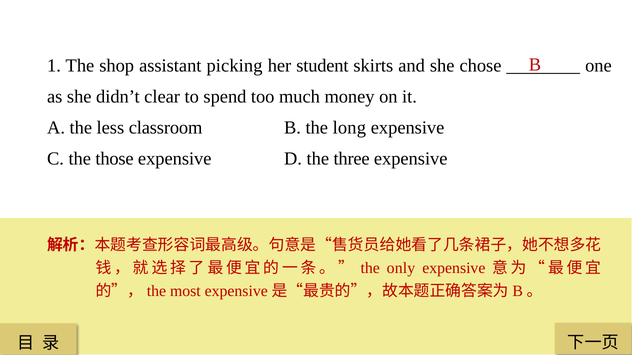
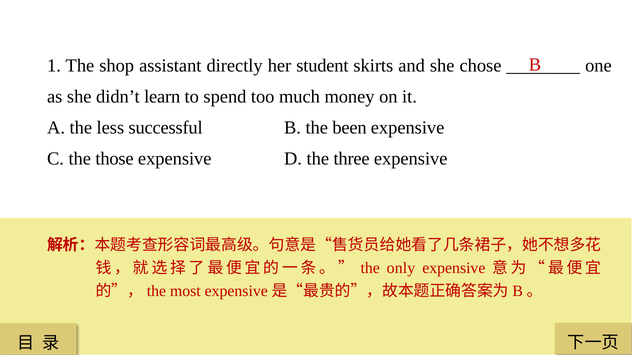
picking: picking -> directly
clear: clear -> learn
classroom: classroom -> successful
long: long -> been
